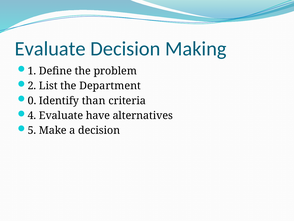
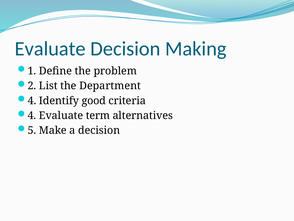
0 at (32, 100): 0 -> 4
than: than -> good
have: have -> term
